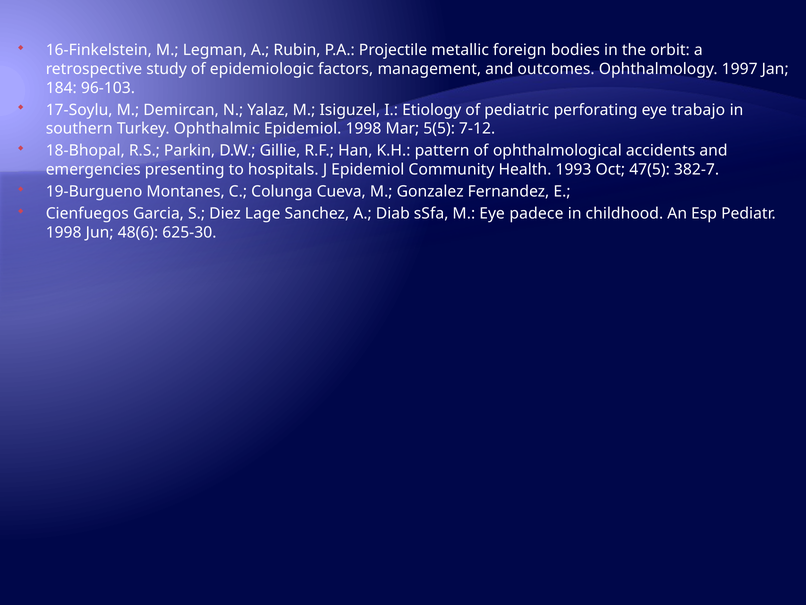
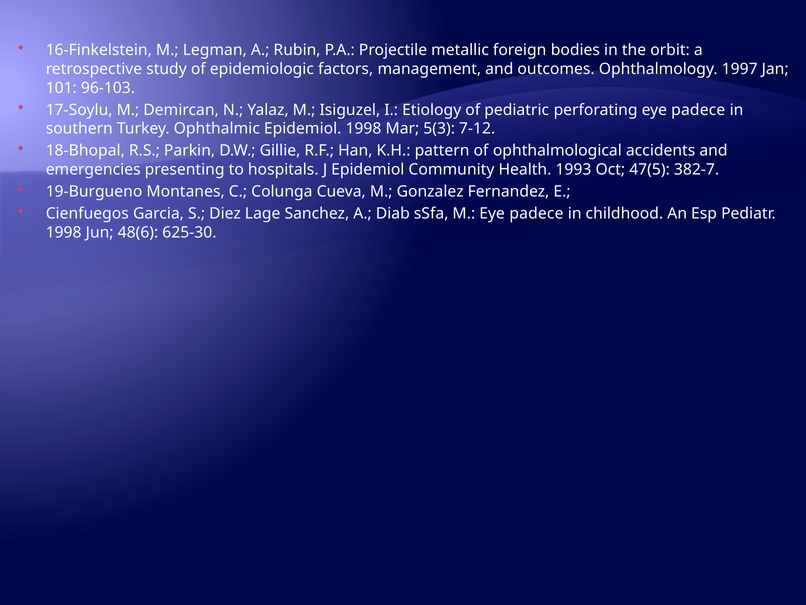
184: 184 -> 101
perforating eye trabajo: trabajo -> padece
5(5: 5(5 -> 5(3
